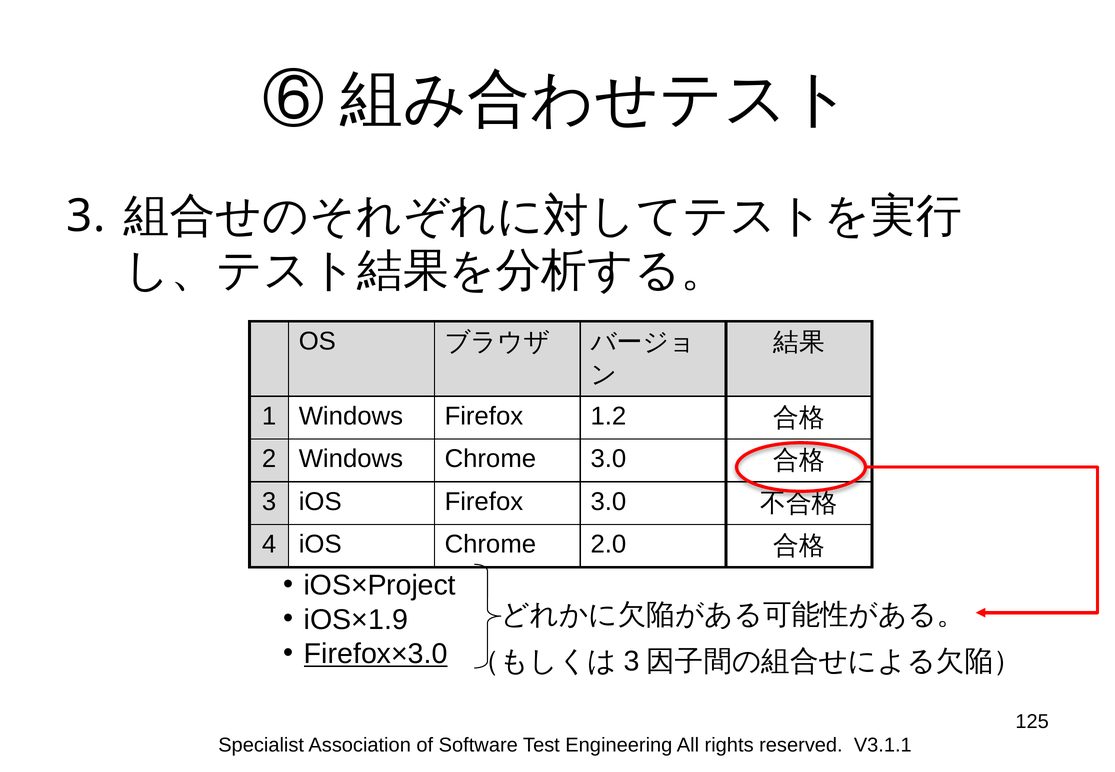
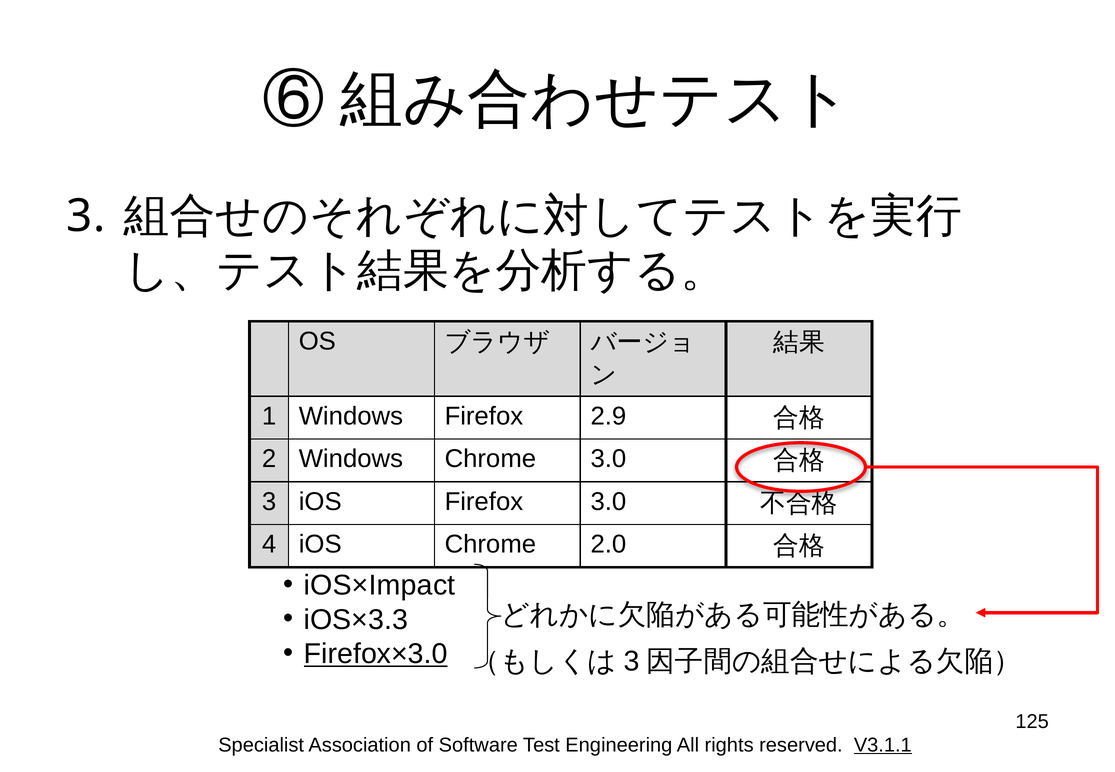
1.2: 1.2 -> 2.9
iOS×Project: iOS×Project -> iOS×Impact
iOS×1.9: iOS×1.9 -> iOS×3.3
V3.1.1 underline: none -> present
